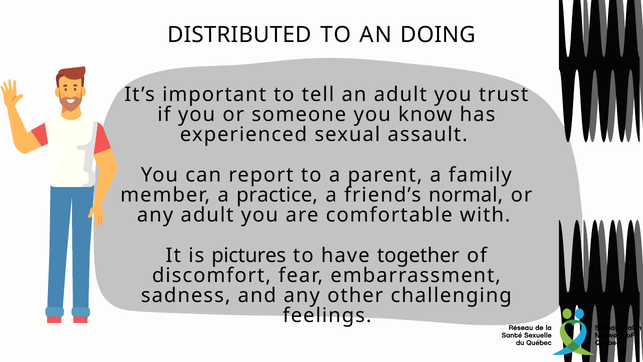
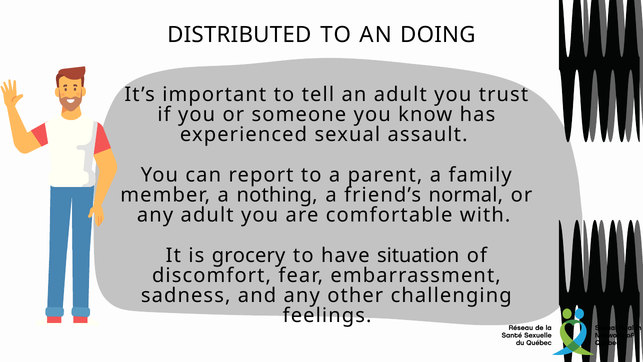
practice: practice -> nothing
pictures: pictures -> grocery
together: together -> situation
